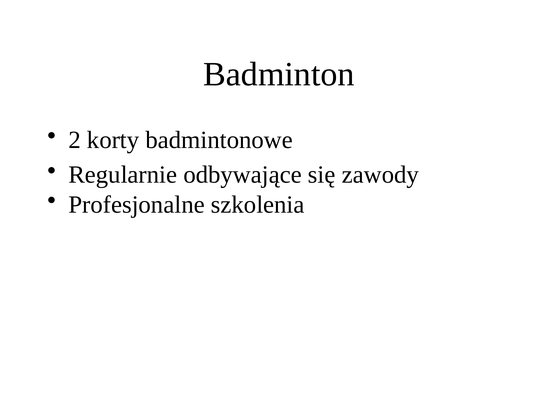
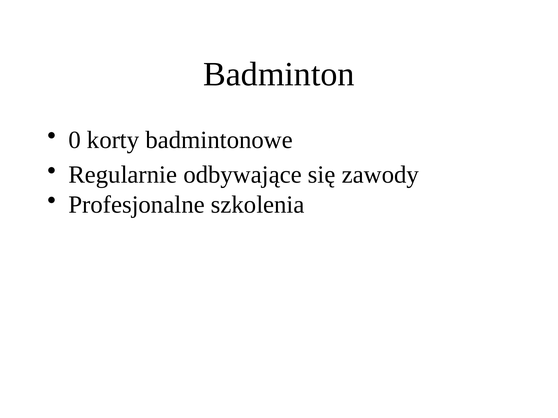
2: 2 -> 0
